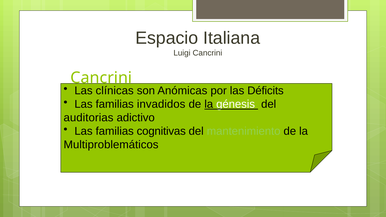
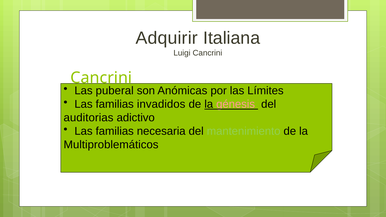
Espacio: Espacio -> Adquirir
clínicas: clínicas -> puberal
Déficits: Déficits -> Límites
génesis colour: white -> pink
cognitivas: cognitivas -> necesaria
